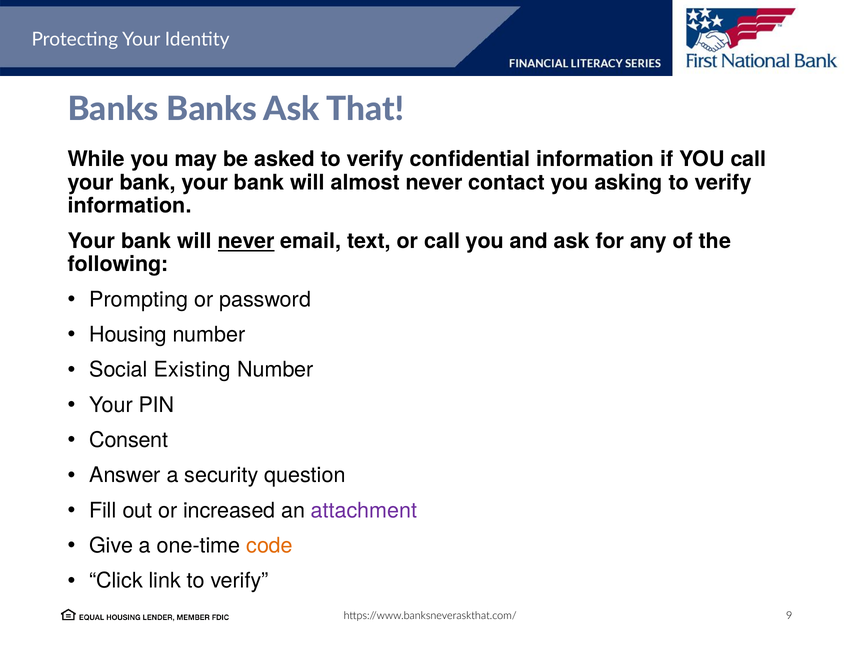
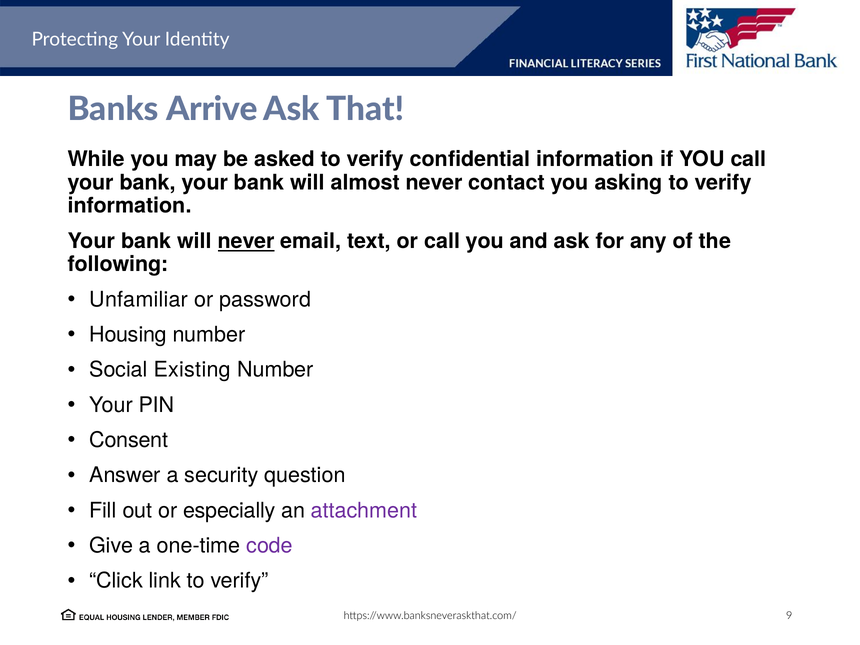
Banks Banks: Banks -> Arrive
Prompting: Prompting -> Unfamiliar
increased: increased -> especially
code colour: orange -> purple
